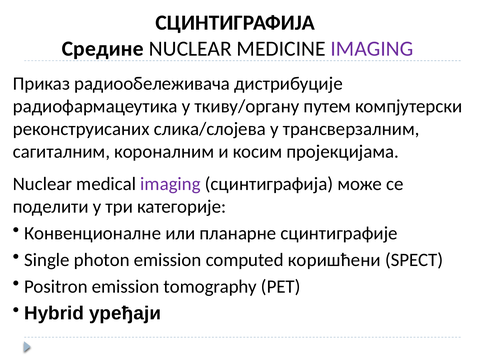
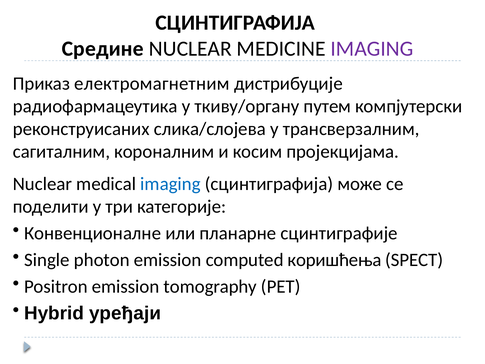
радиоoбелeживaча: радиоoбелeживaча -> електромагнетним
imaging at (170, 184) colour: purple -> blue
коришћени: коришћени -> коришћења
